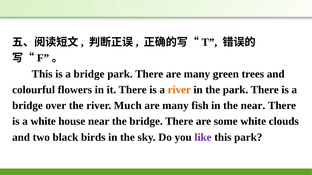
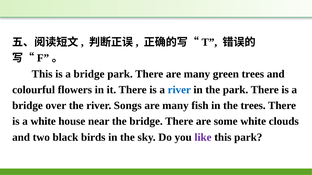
river at (179, 90) colour: orange -> blue
Much: Much -> Songs
the near: near -> trees
